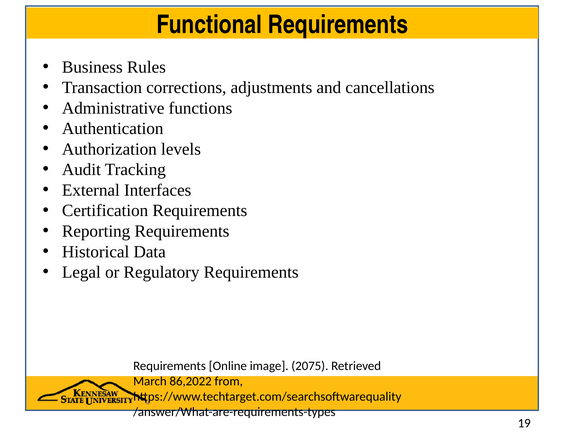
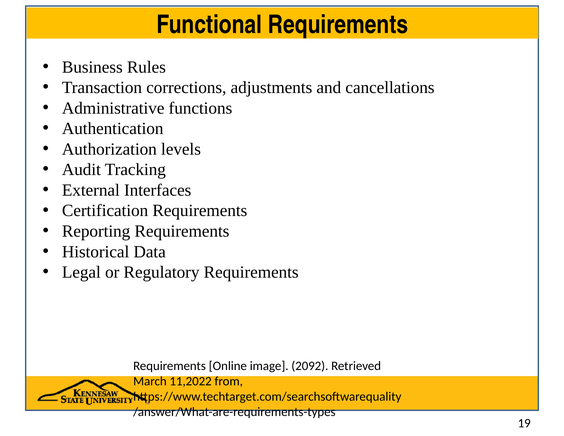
2075: 2075 -> 2092
86,2022: 86,2022 -> 11,2022
